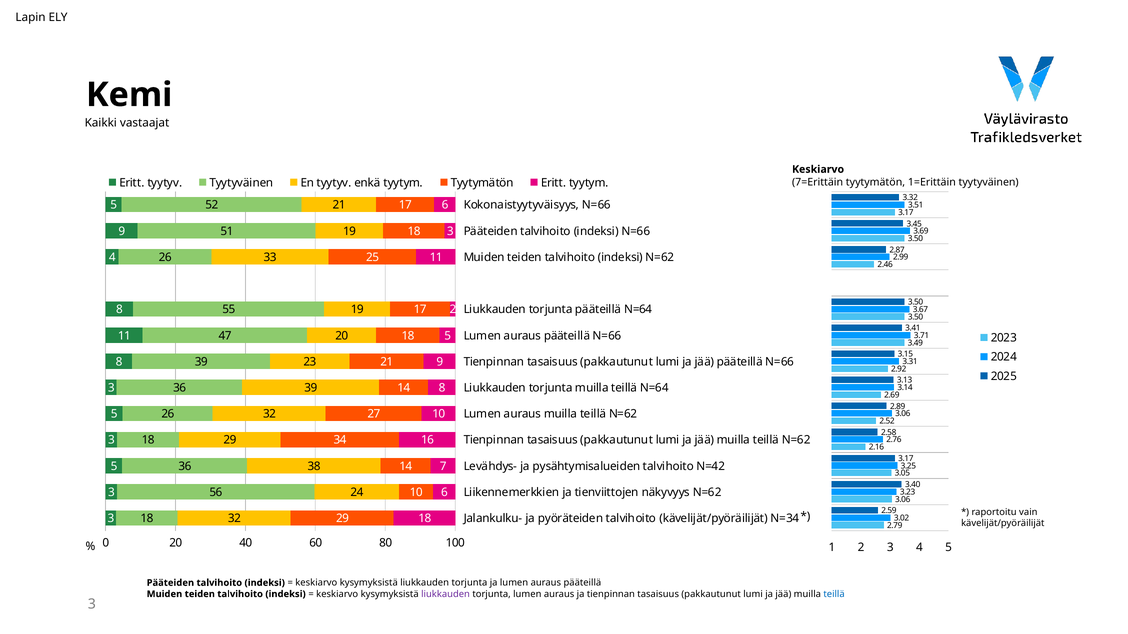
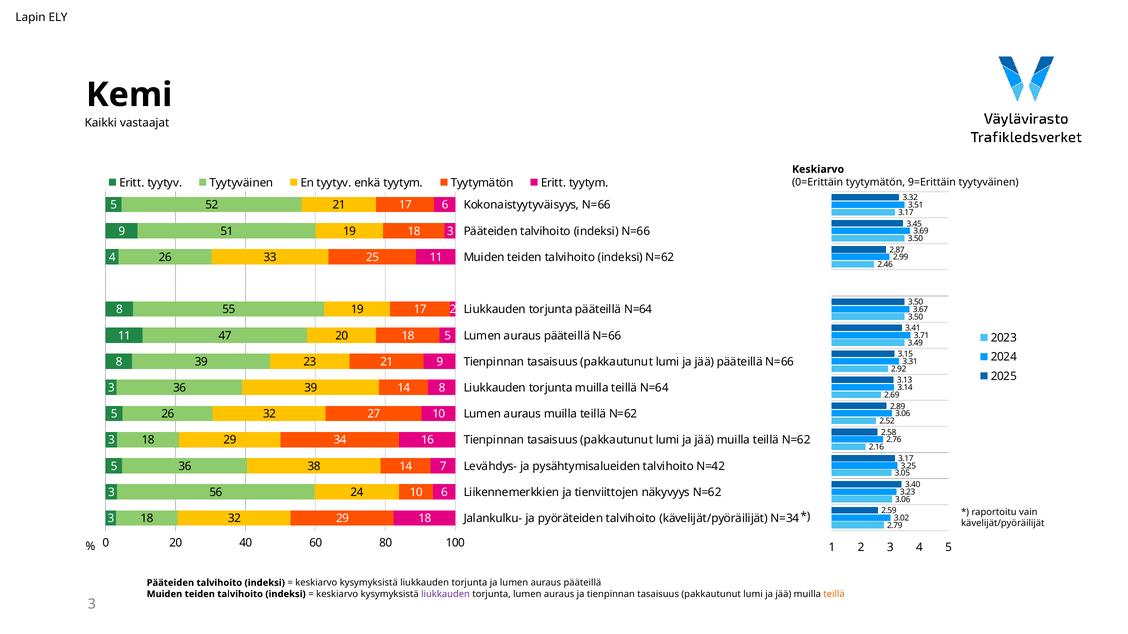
7=Erittäin: 7=Erittäin -> 0=Erittäin
1=Erittäin: 1=Erittäin -> 9=Erittäin
teillä at (834, 594) colour: blue -> orange
